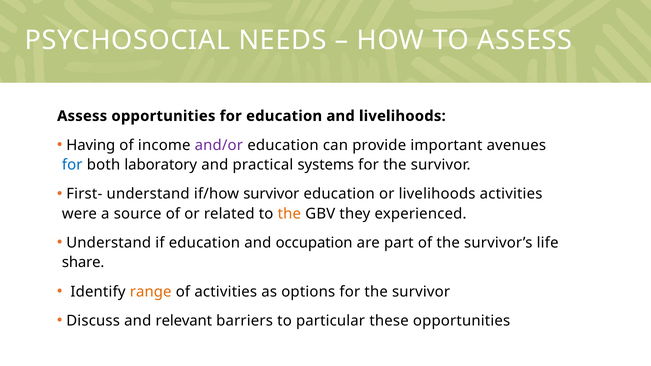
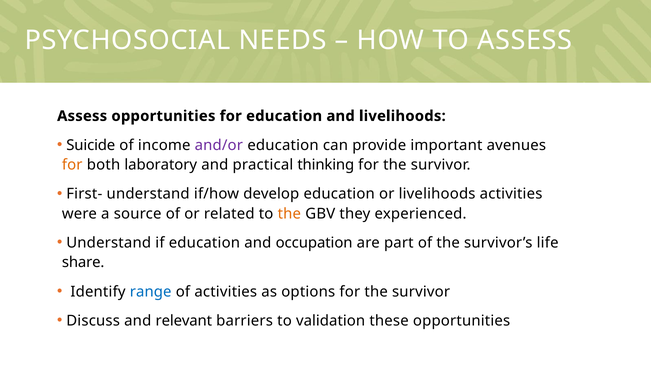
Having: Having -> Suicide
for at (72, 165) colour: blue -> orange
systems: systems -> thinking
if/how survivor: survivor -> develop
range colour: orange -> blue
particular: particular -> validation
